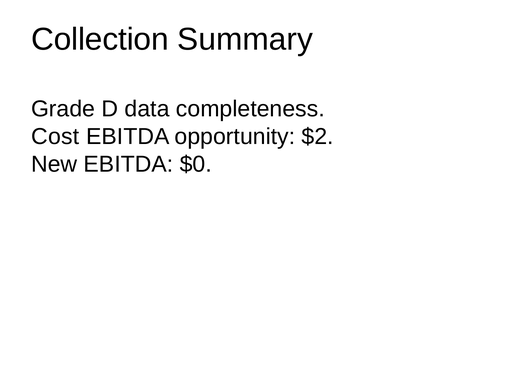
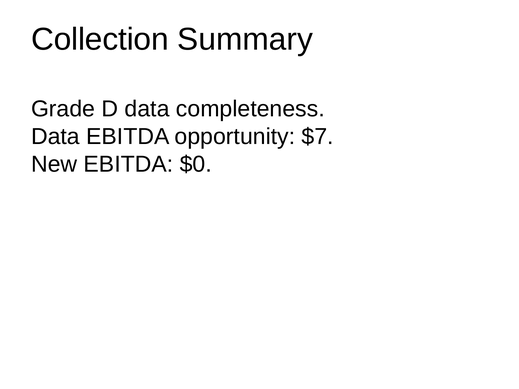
Cost at (55, 137): Cost -> Data
$2: $2 -> $7
